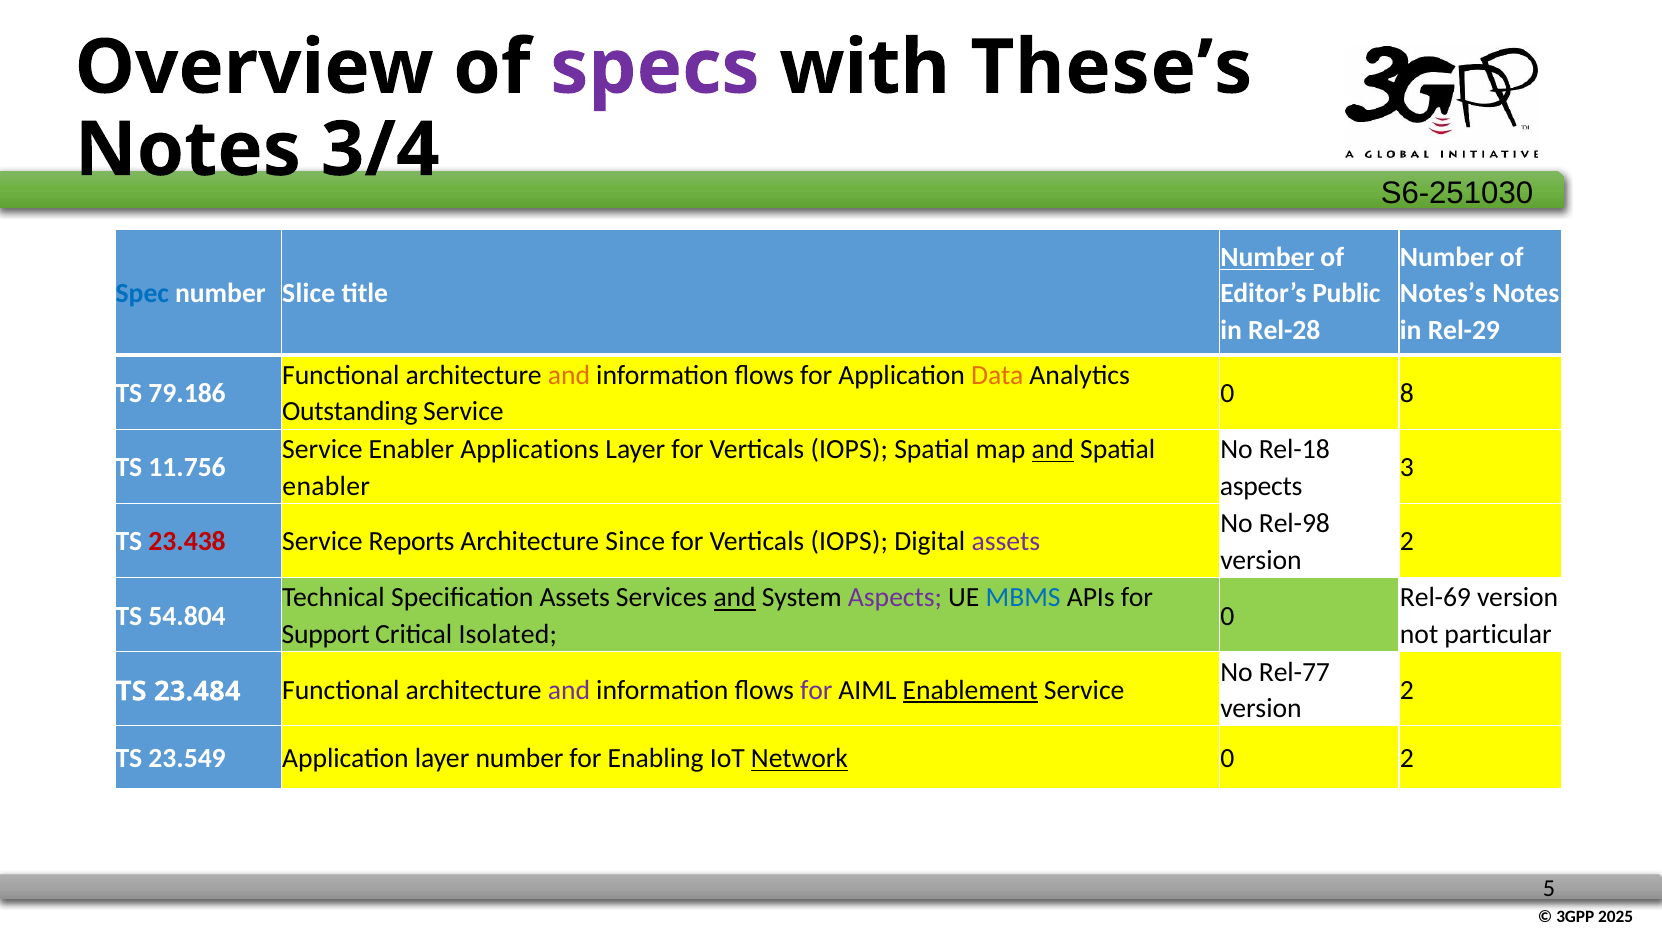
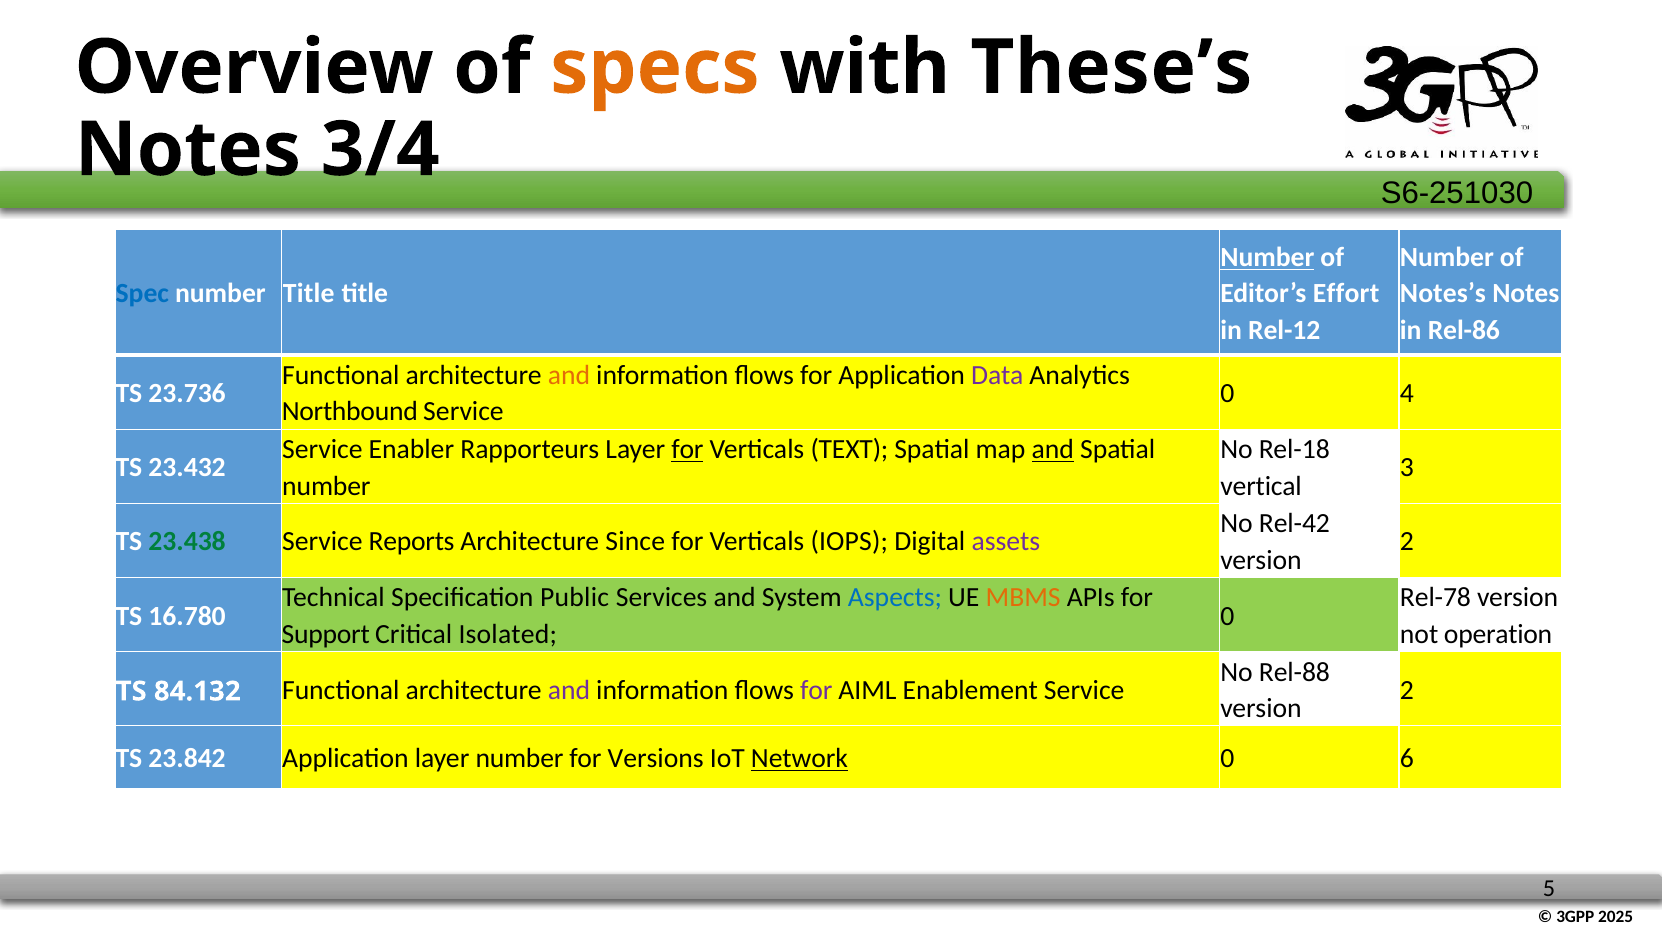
specs colour: purple -> orange
number Slice: Slice -> Title
Public: Public -> Effort
Rel-28: Rel-28 -> Rel-12
Rel-29: Rel-29 -> Rel-86
Data colour: orange -> purple
79.186: 79.186 -> 23.736
8: 8 -> 4
Outstanding: Outstanding -> Northbound
Applications: Applications -> Rapporteurs
for at (687, 450) underline: none -> present
IOPS at (849, 450): IOPS -> TEXT
11.756: 11.756 -> 23.432
enabler at (326, 486): enabler -> number
aspects at (1261, 486): aspects -> vertical
Rel-98: Rel-98 -> Rel-42
23.438 colour: red -> green
Specification Assets: Assets -> Public
and at (735, 598) underline: present -> none
Aspects at (895, 598) colour: purple -> blue
MBMS colour: blue -> orange
Rel-69: Rel-69 -> Rel-78
54.804: 54.804 -> 16.780
particular: particular -> operation
Rel-77: Rel-77 -> Rel-88
23.484: 23.484 -> 84.132
Enablement underline: present -> none
23.549: 23.549 -> 23.842
Enabling: Enabling -> Versions
0 2: 2 -> 6
